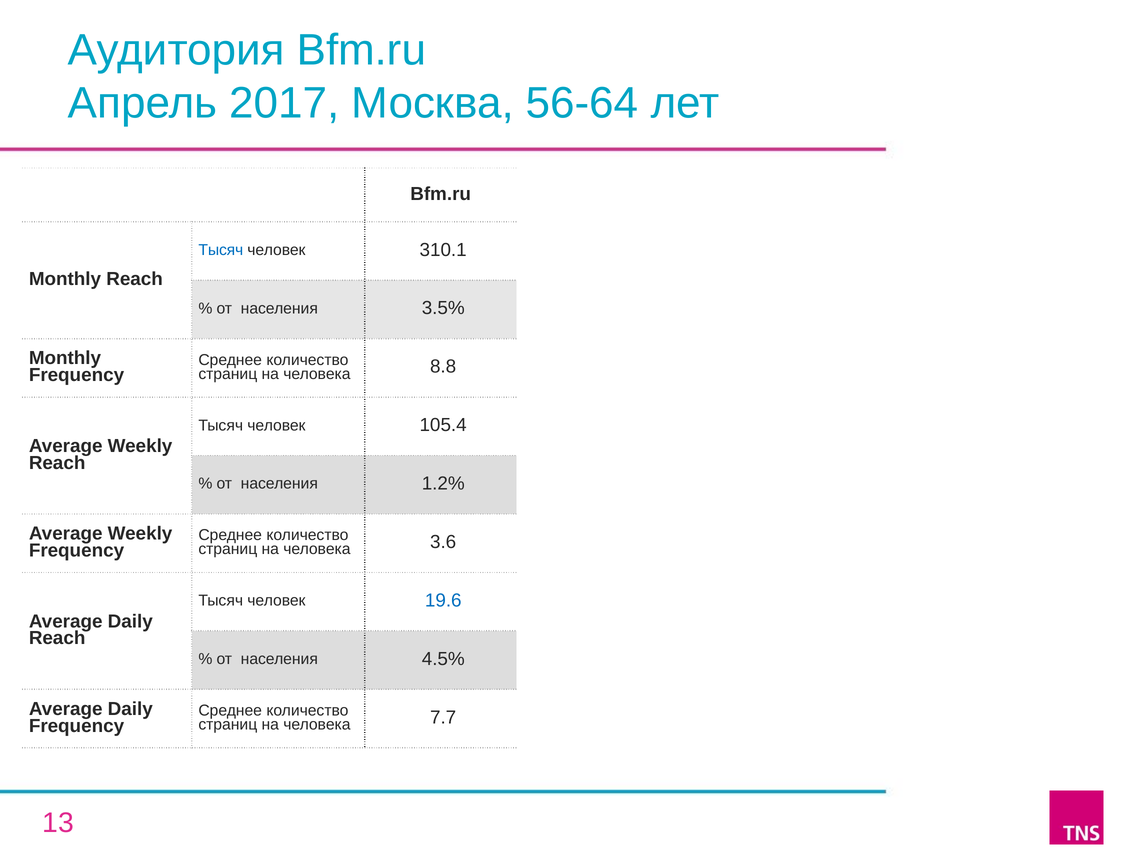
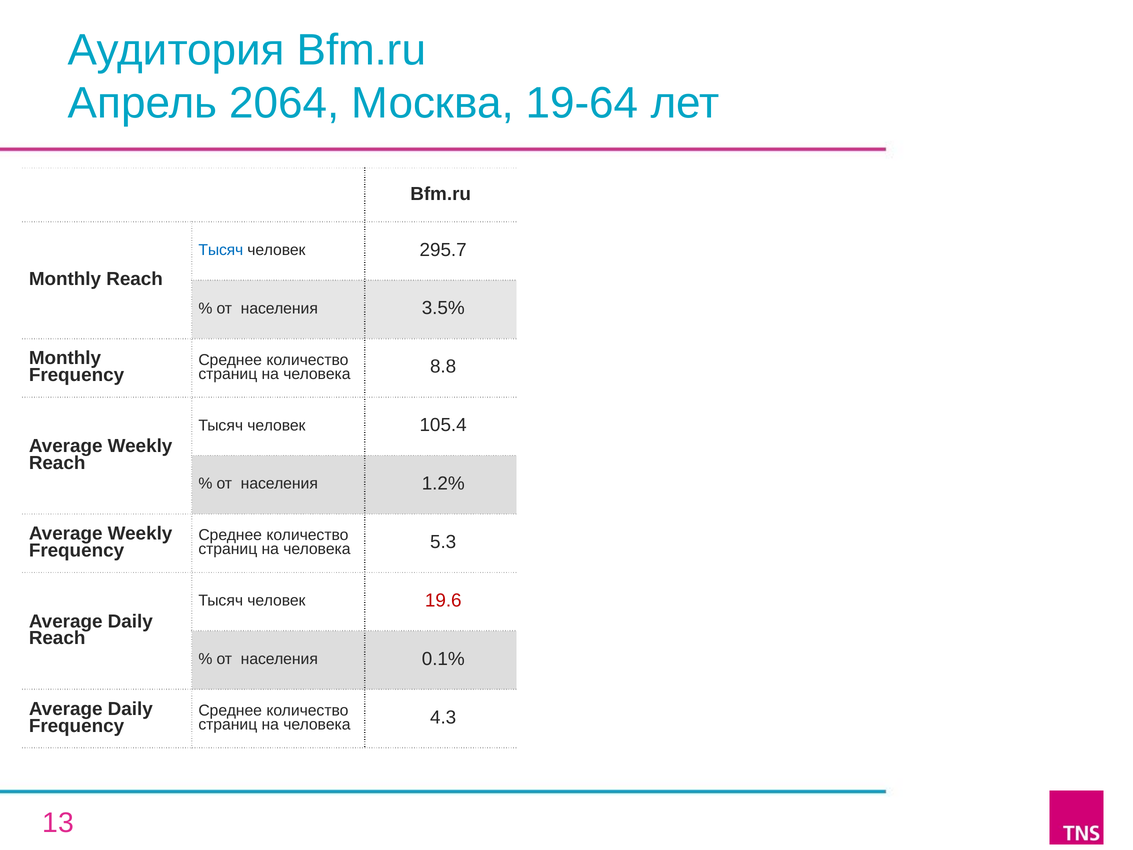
2017: 2017 -> 2064
56-64: 56-64 -> 19-64
310.1: 310.1 -> 295.7
3.6: 3.6 -> 5.3
19.6 colour: blue -> red
4.5%: 4.5% -> 0.1%
7.7: 7.7 -> 4.3
